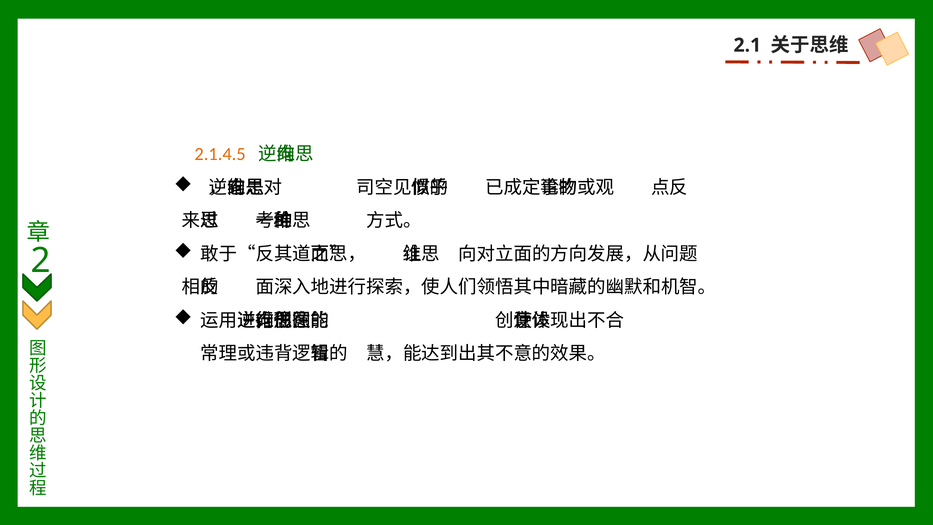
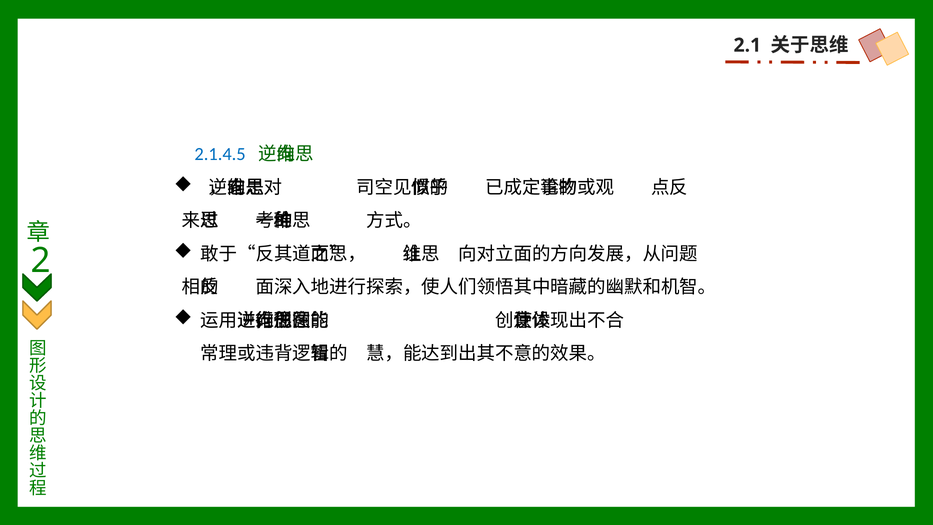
2.1.4.5 colour: orange -> blue
